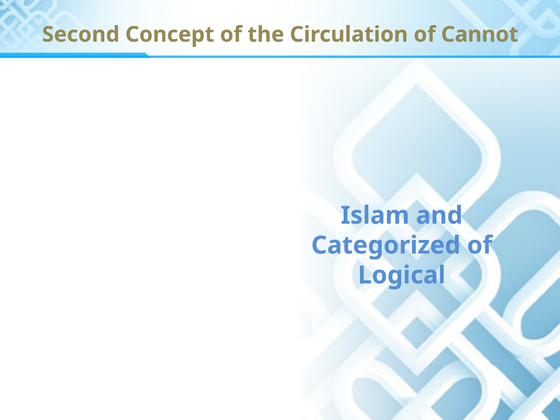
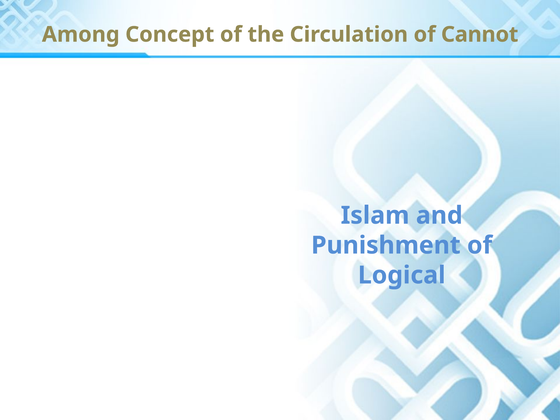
Second: Second -> Among
Categorized: Categorized -> Punishment
